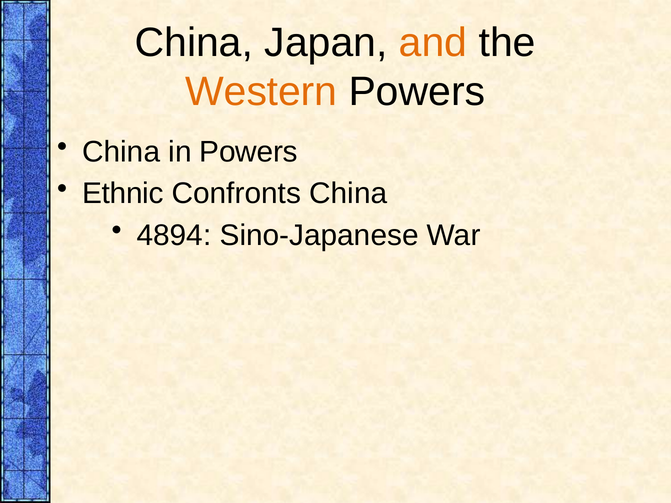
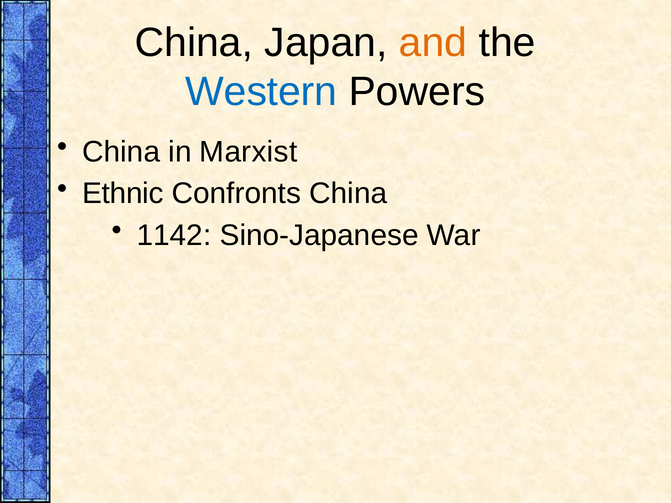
Western colour: orange -> blue
in Powers: Powers -> Marxist
4894: 4894 -> 1142
